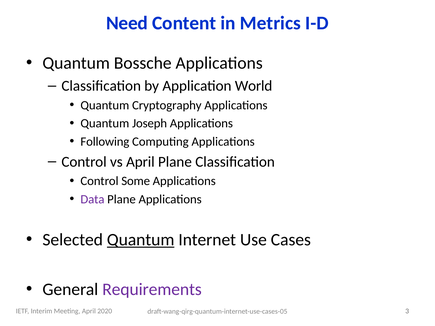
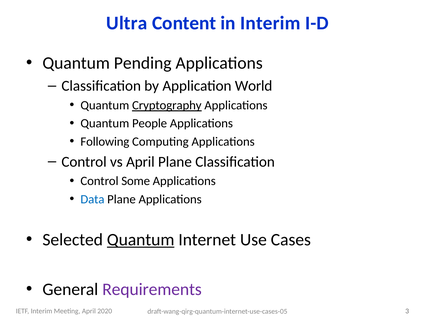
Need: Need -> Ultra
in Metrics: Metrics -> Interim
Bossche: Bossche -> Pending
Cryptography underline: none -> present
Joseph: Joseph -> People
Data colour: purple -> blue
